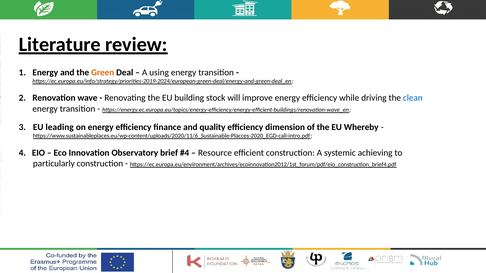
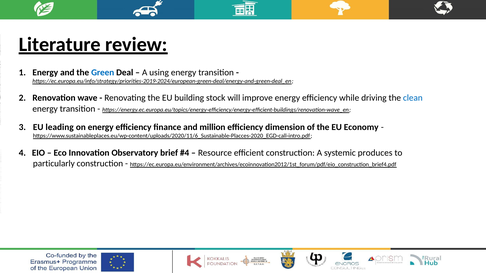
Green colour: orange -> blue
quality: quality -> million
Whereby: Whereby -> Economy
achieving: achieving -> produces
